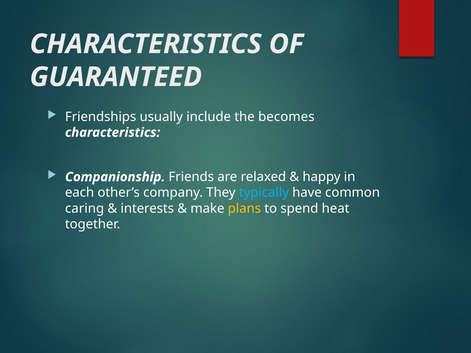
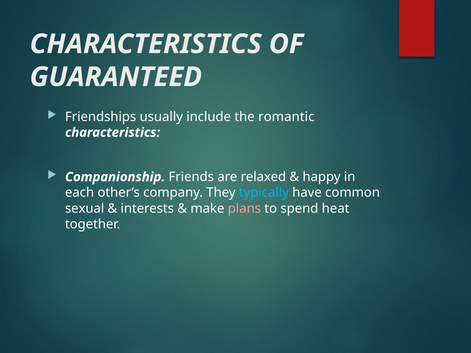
becomes: becomes -> romantic
caring: caring -> sexual
plans colour: yellow -> pink
